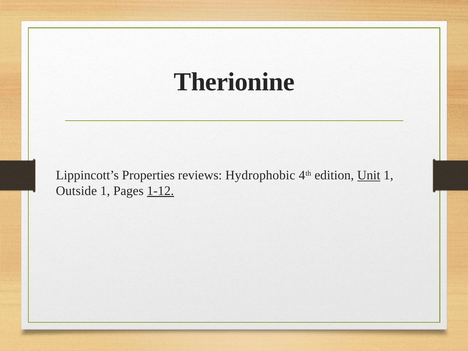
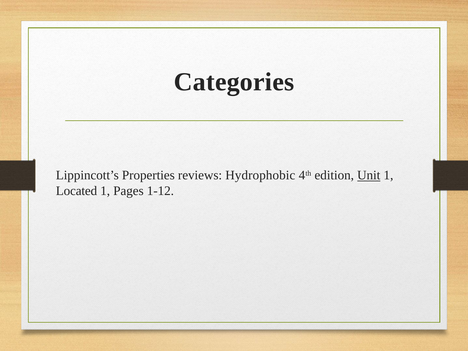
Therionine: Therionine -> Categories
Outside: Outside -> Located
1-12 underline: present -> none
